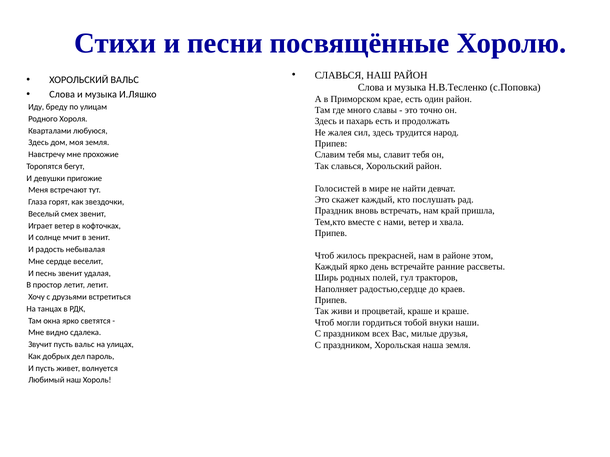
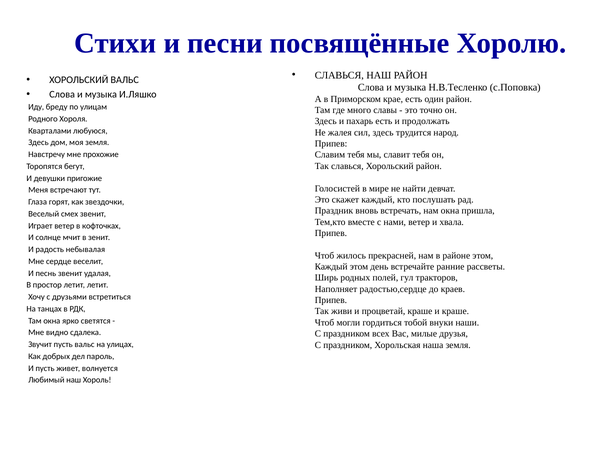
нам край: край -> окна
Каждый ярко: ярко -> этом
